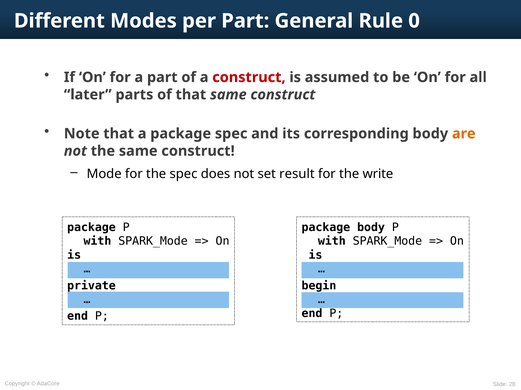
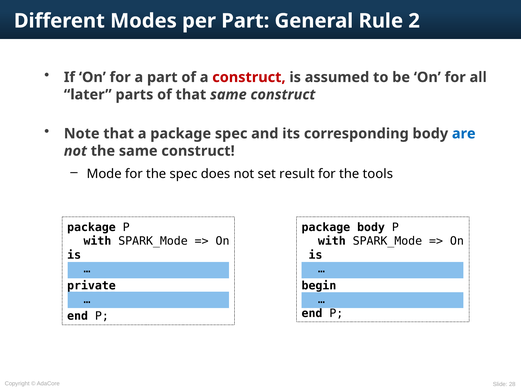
0: 0 -> 2
are colour: orange -> blue
write: write -> tools
